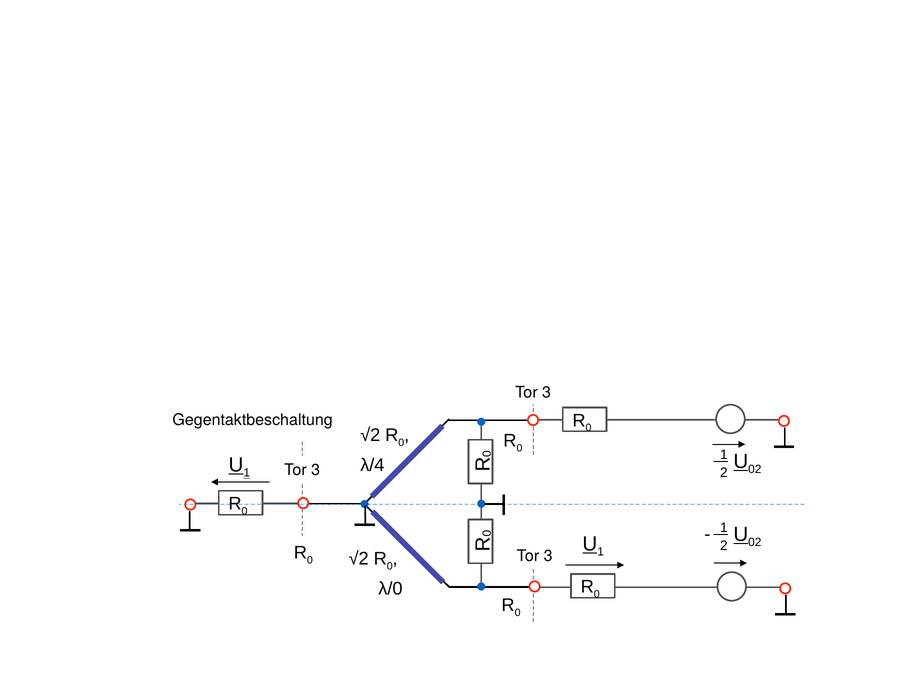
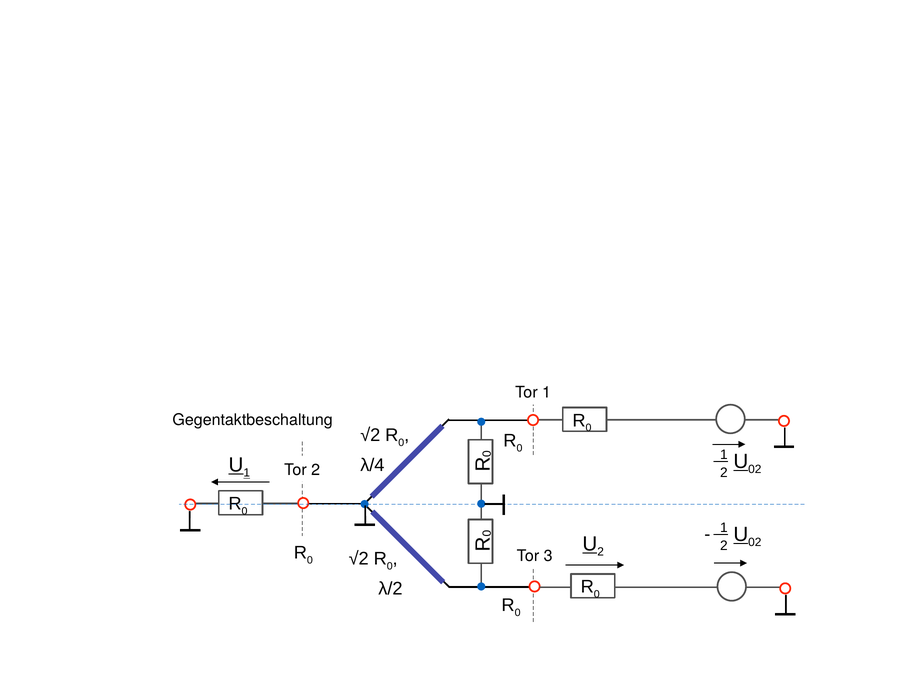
3 at (547, 392): 3 -> 1
3 at (316, 470): 3 -> 2
1 at (601, 551): 1 -> 2
λ/0: λ/0 -> λ/2
